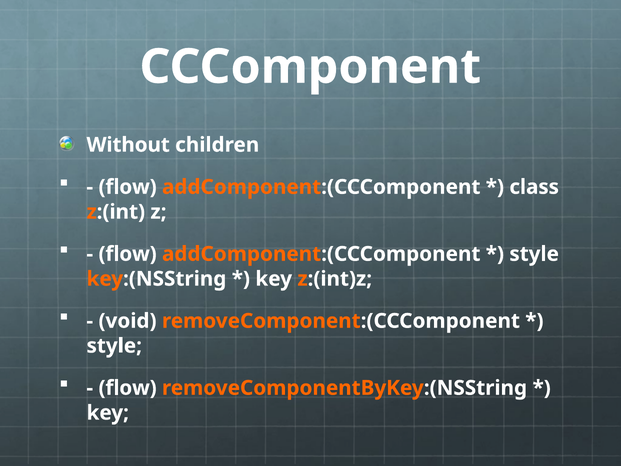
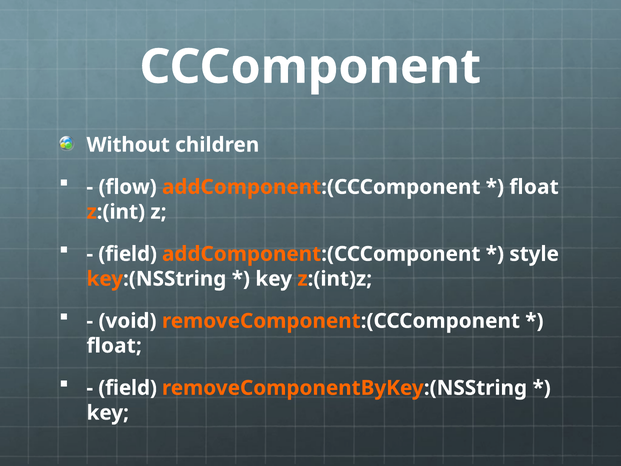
class at (534, 187): class -> float
flow at (128, 254): flow -> field
style at (114, 346): style -> float
flow at (128, 388): flow -> field
